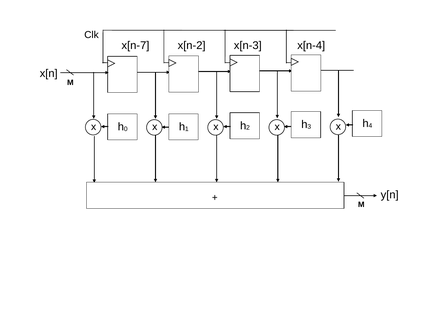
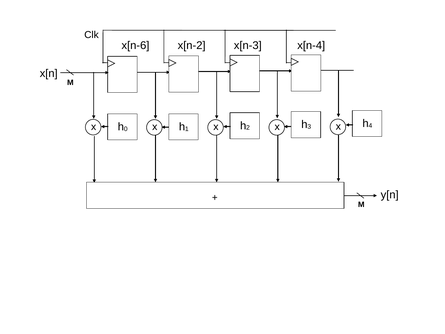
x[n-7: x[n-7 -> x[n-6
